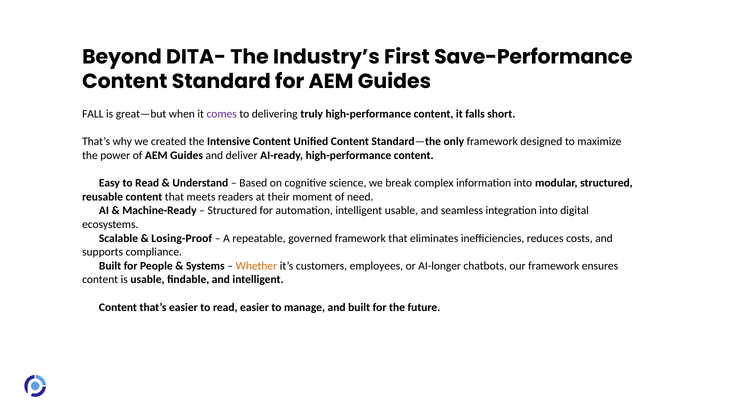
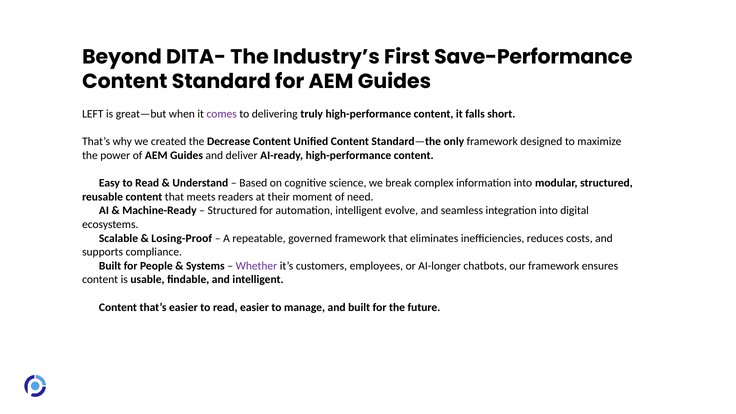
FALL: FALL -> LEFT
Intensive: Intensive -> Decrease
intelligent usable: usable -> evolve
Whether colour: orange -> purple
